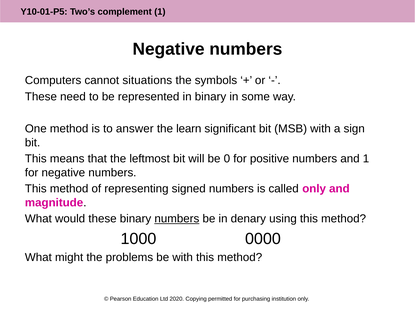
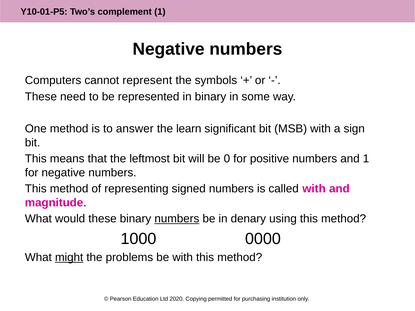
situations: situations -> represent
called only: only -> with
might underline: none -> present
